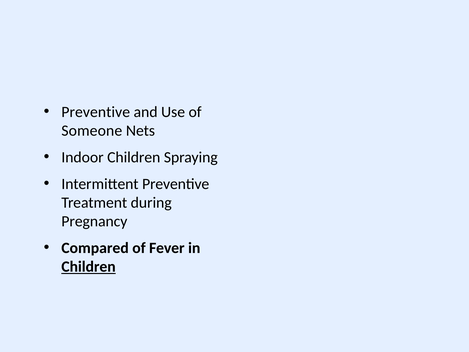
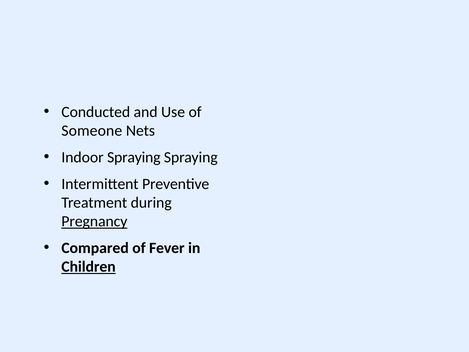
Preventive at (96, 112): Preventive -> Conducted
Indoor Children: Children -> Spraying
Pregnancy underline: none -> present
